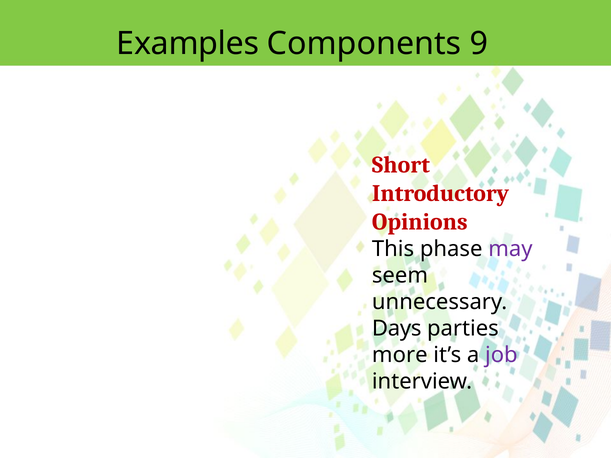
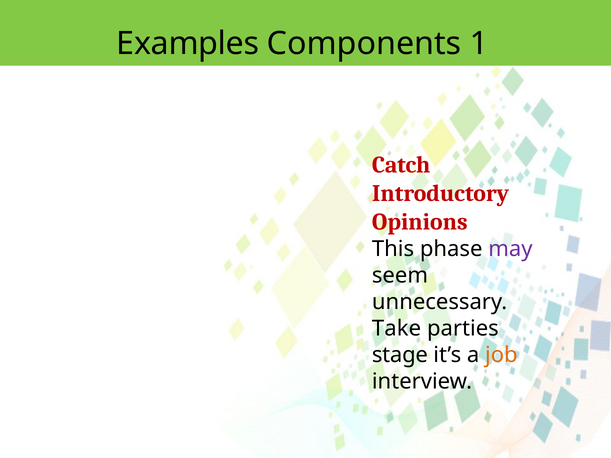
9: 9 -> 1
Short: Short -> Catch
Days: Days -> Take
more: more -> stage
job colour: purple -> orange
